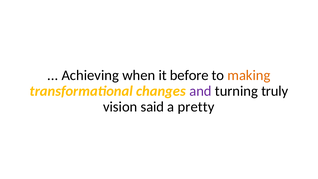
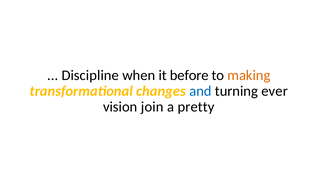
Achieving: Achieving -> Discipline
and colour: purple -> blue
truly: truly -> ever
said: said -> join
